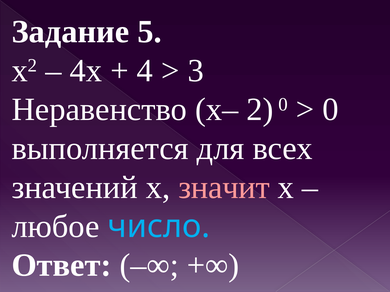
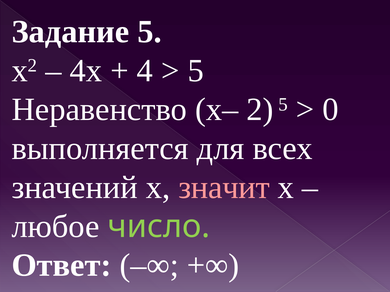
3 at (196, 71): 3 -> 5
2 0: 0 -> 5
число colour: light blue -> light green
